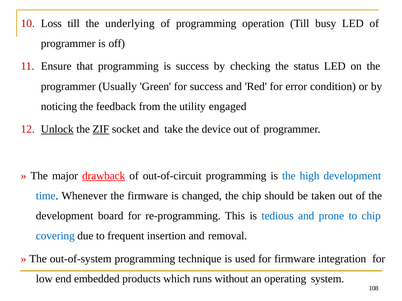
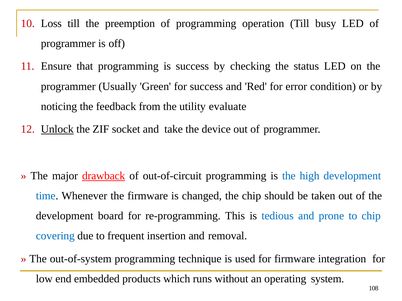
underlying: underlying -> preemption
engaged: engaged -> evaluate
ZIF underline: present -> none
